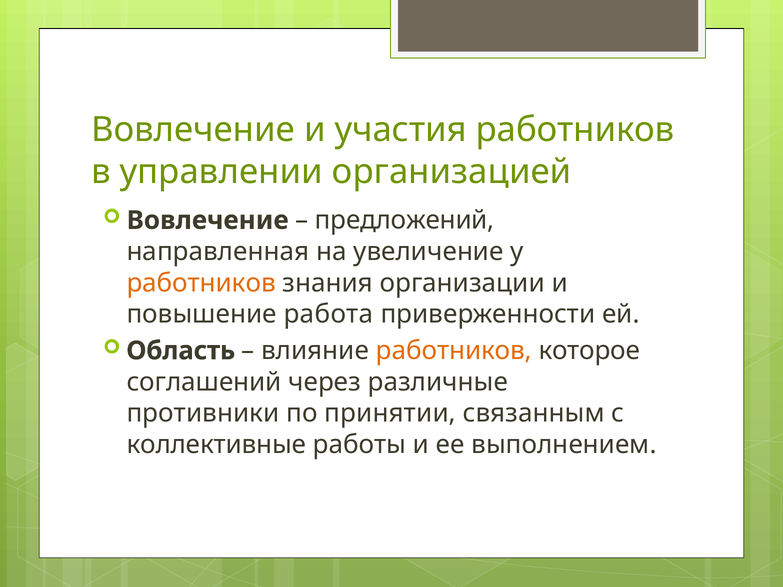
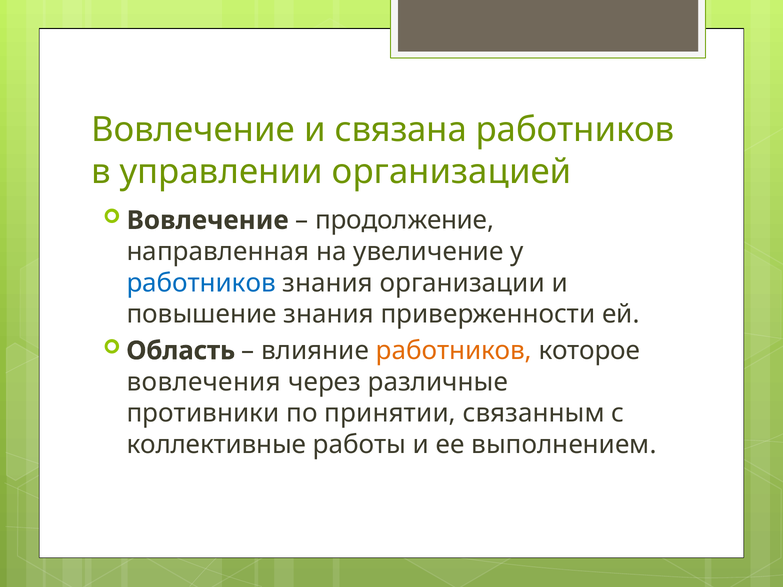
участия: участия -> связана
предложений: предложений -> продолжение
работников at (201, 283) colour: orange -> blue
повышение работа: работа -> знания
соглашений: соглашений -> вовлечения
